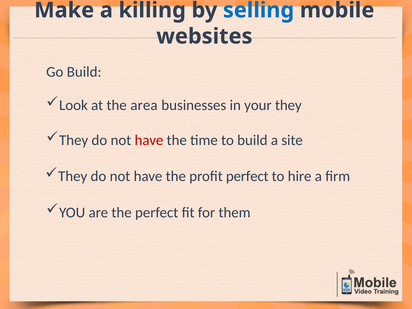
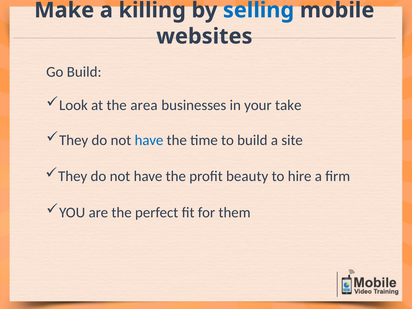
your they: they -> take
have at (149, 140) colour: red -> blue
profit perfect: perfect -> beauty
